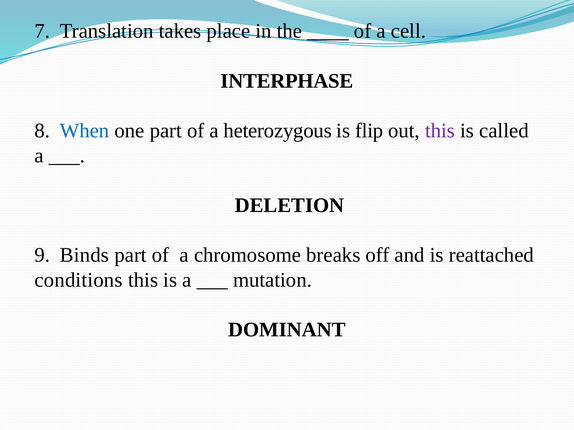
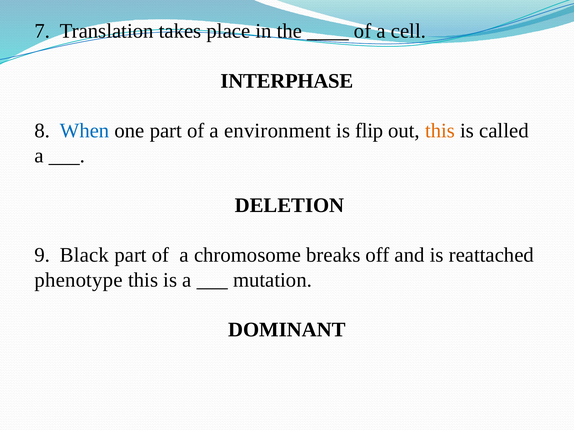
heterozygous: heterozygous -> environment
this at (440, 131) colour: purple -> orange
Binds: Binds -> Black
conditions: conditions -> phenotype
